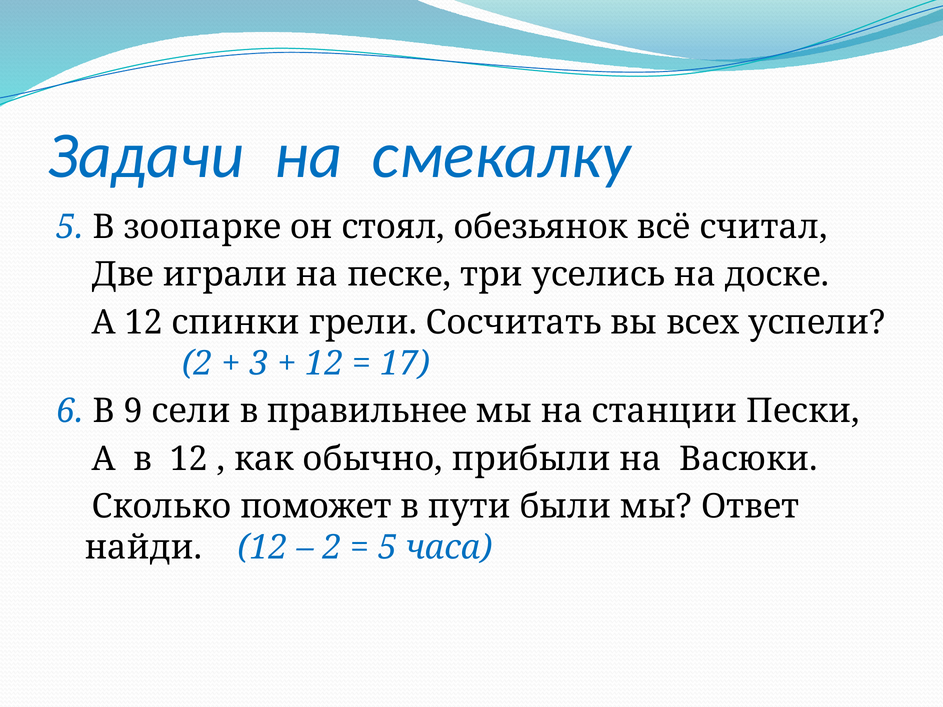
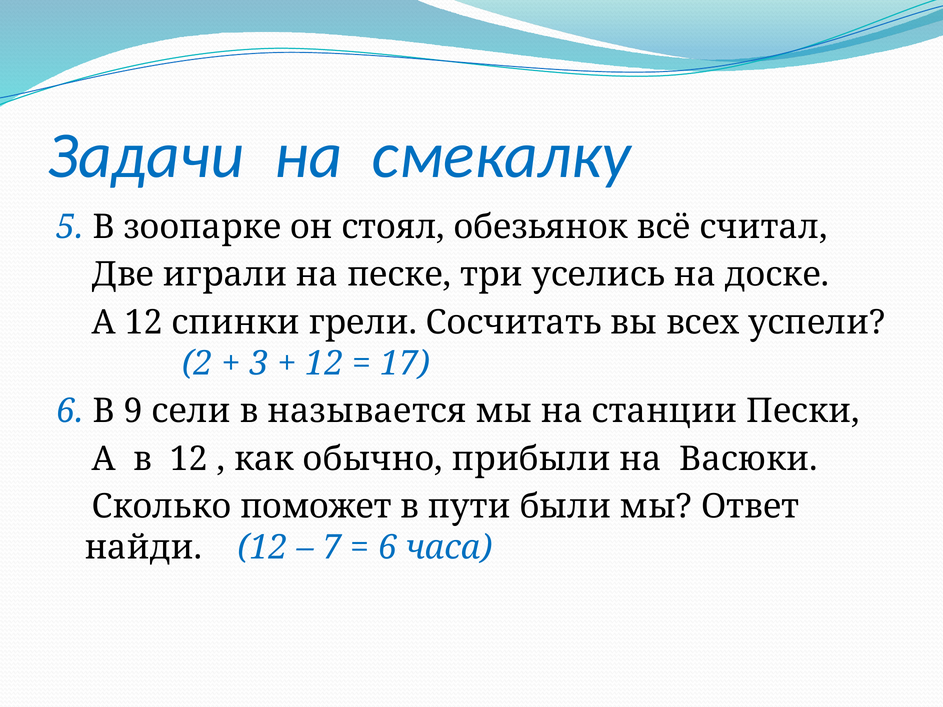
правильнее: правильнее -> называется
2 at (332, 548): 2 -> 7
5 at (388, 548): 5 -> 6
